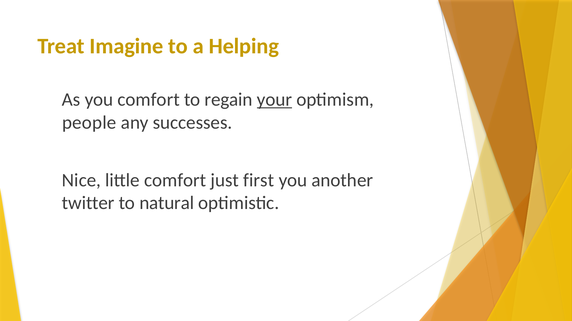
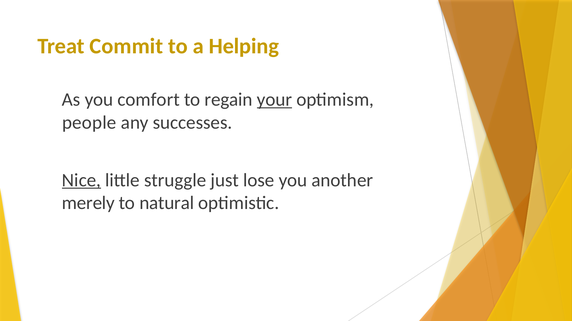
Imagine: Imagine -> Commit
Nice underline: none -> present
little comfort: comfort -> struggle
first: first -> lose
twitter: twitter -> merely
